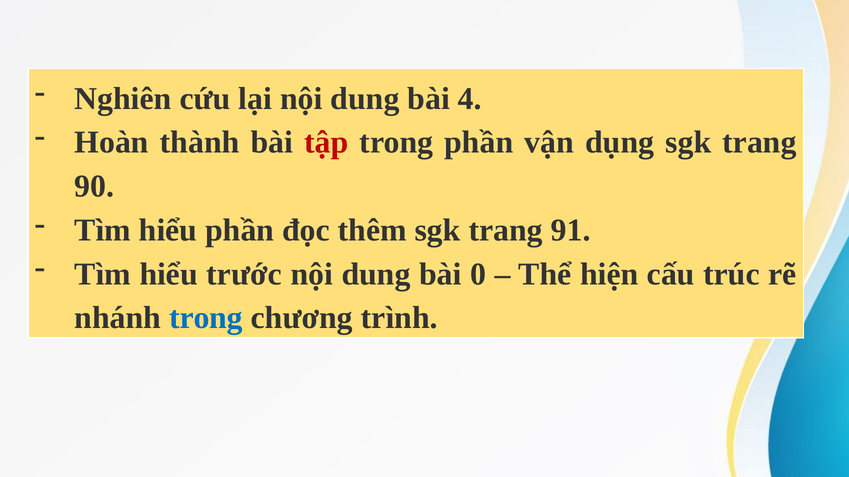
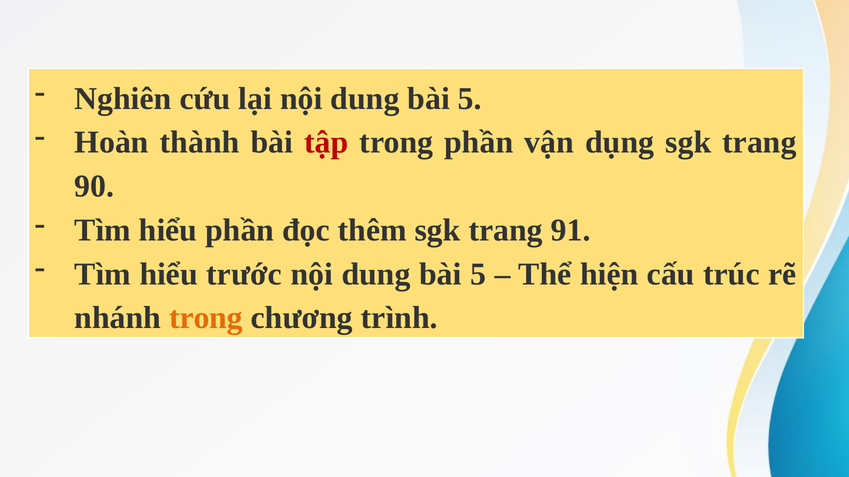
4 at (470, 99): 4 -> 5
0 at (478, 274): 0 -> 5
trong at (206, 318) colour: blue -> orange
